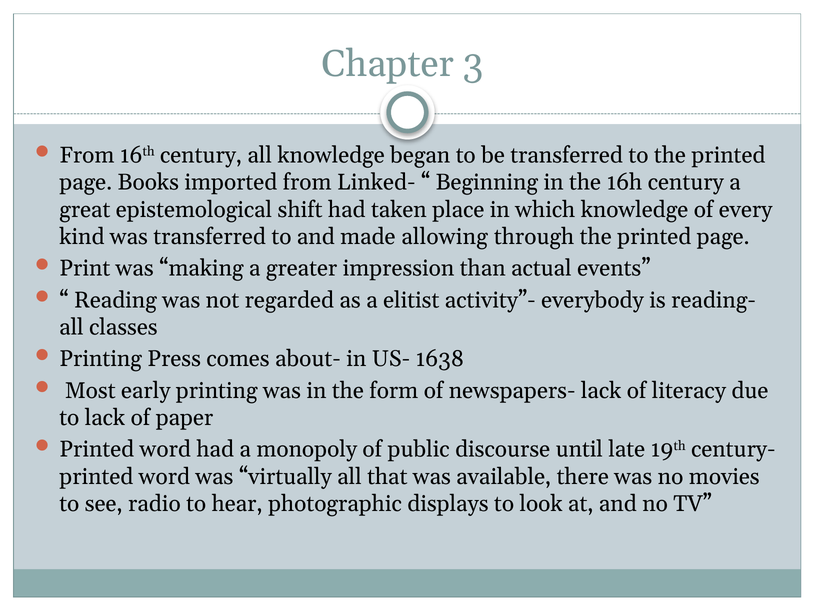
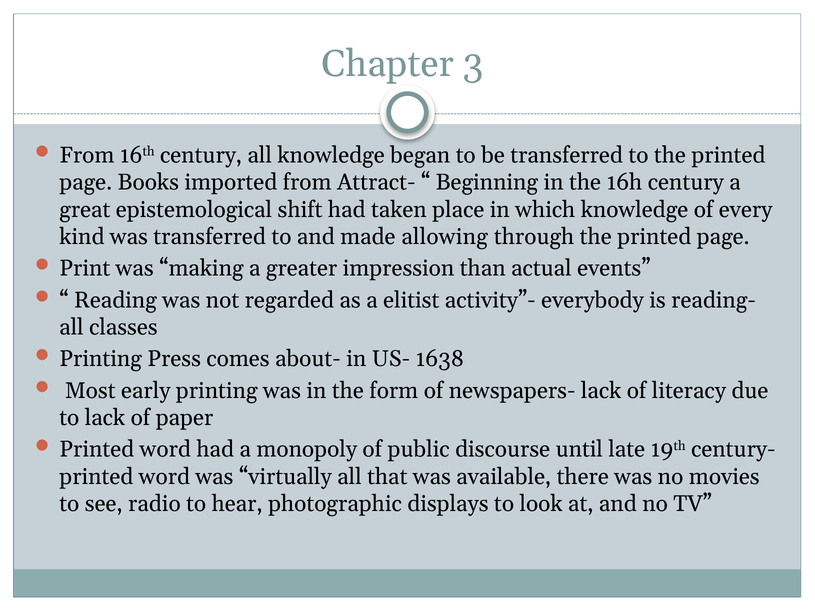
Linked-: Linked- -> Attract-
